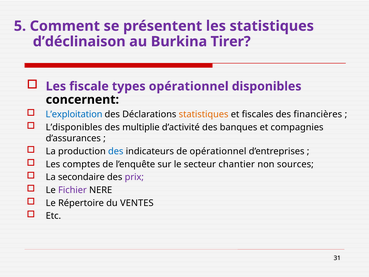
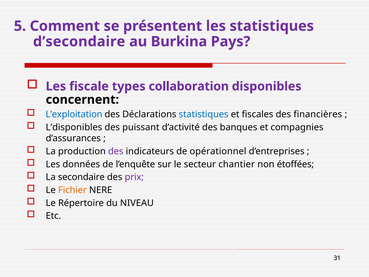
d’déclinaison: d’déclinaison -> d’secondaire
Tirer: Tirer -> Pays
types opérationnel: opérationnel -> collaboration
statistiques at (204, 114) colour: orange -> blue
multiplie: multiplie -> puissant
des at (116, 151) colour: blue -> purple
comptes: comptes -> données
sources: sources -> étoffées
Fichier colour: purple -> orange
VENTES: VENTES -> NIVEAU
